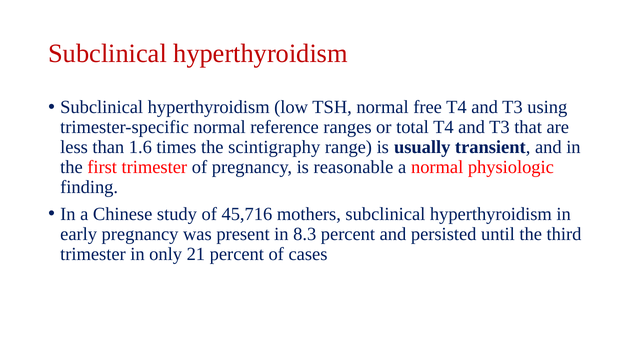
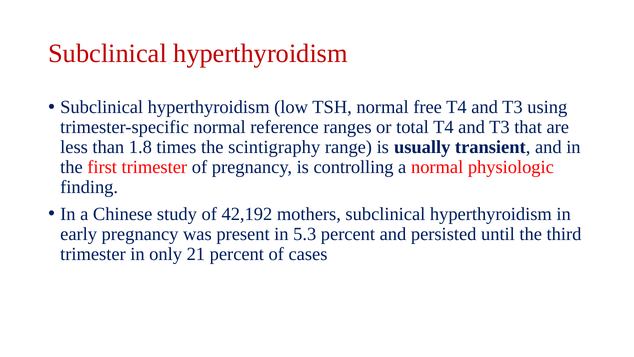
1.6: 1.6 -> 1.8
reasonable: reasonable -> controlling
45,716: 45,716 -> 42,192
8.3: 8.3 -> 5.3
